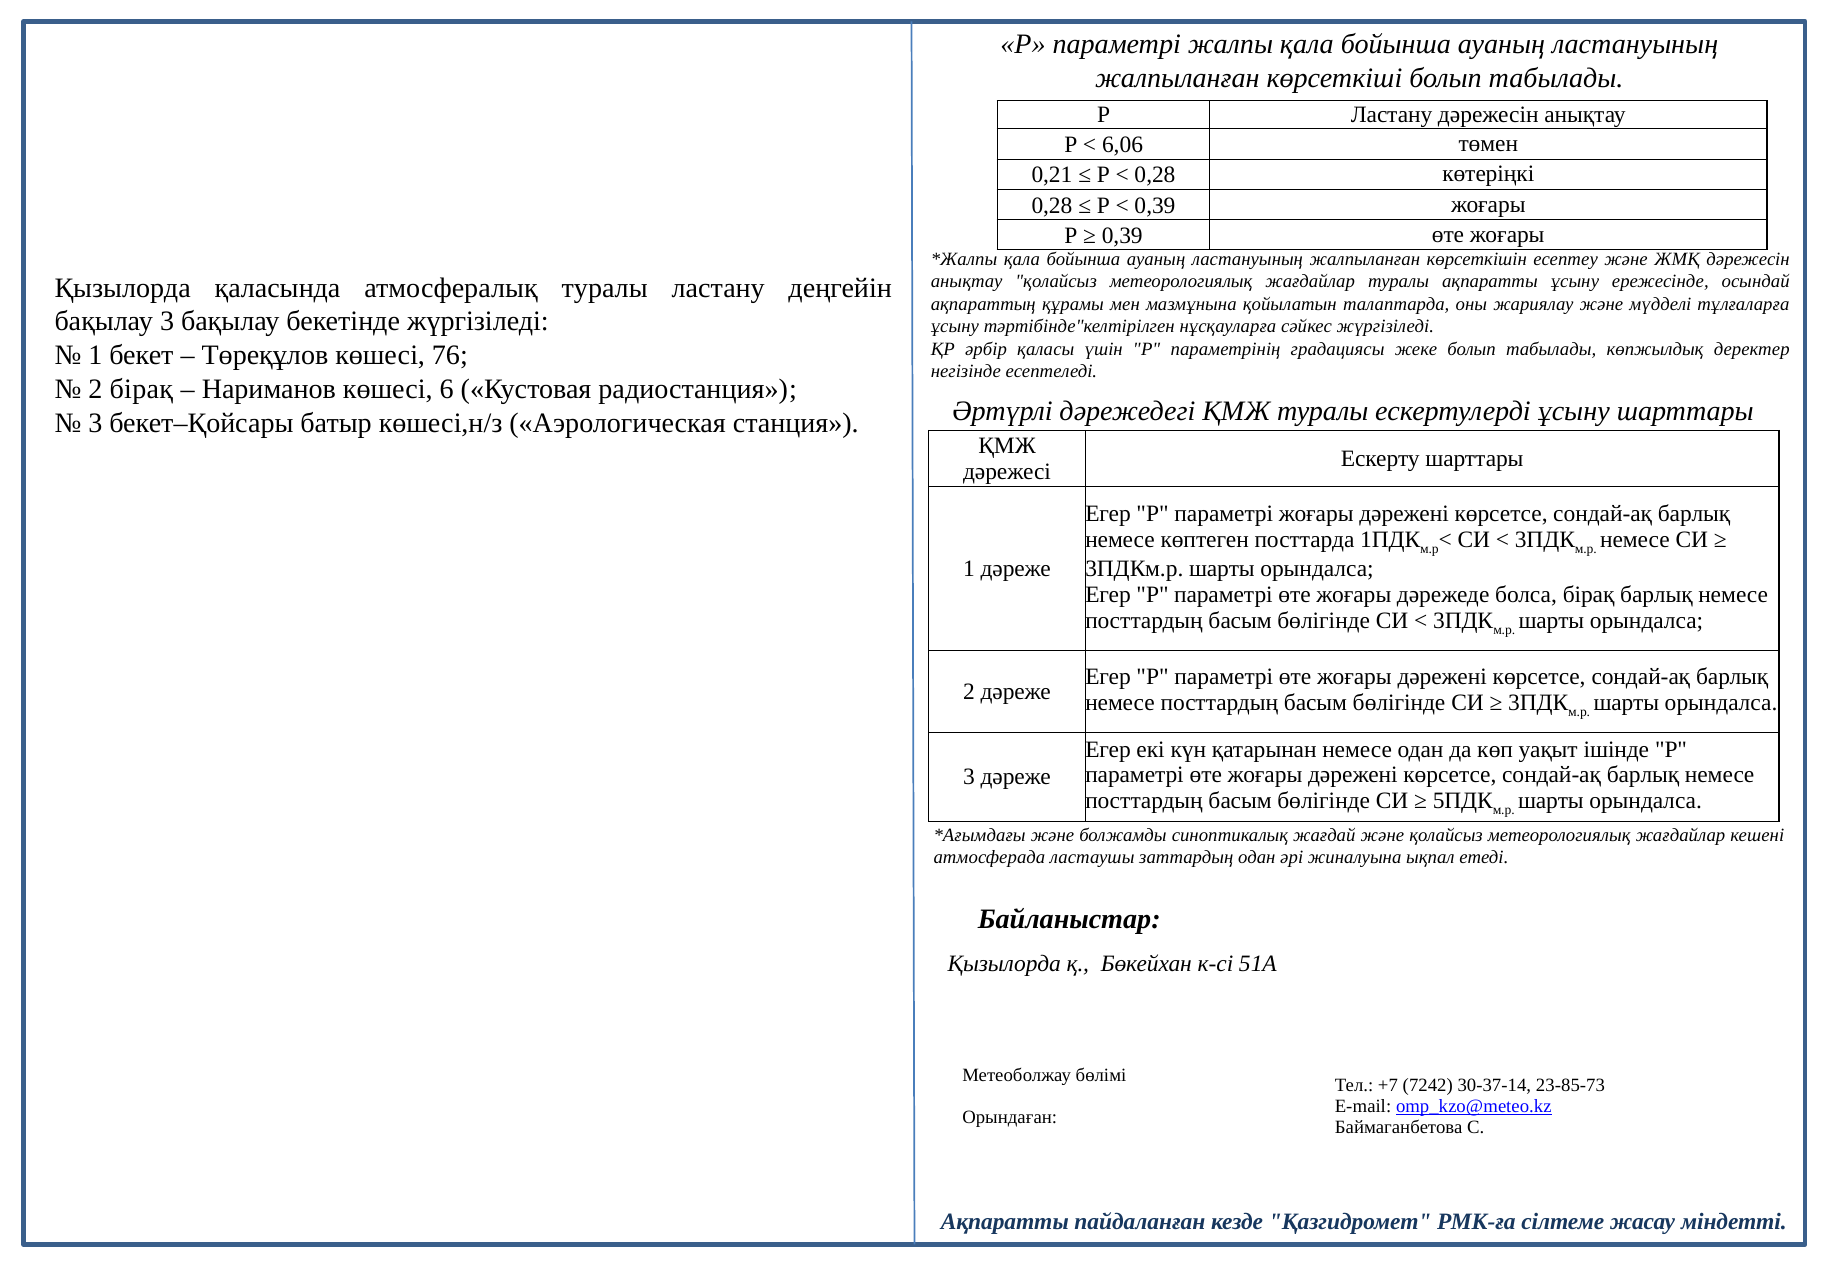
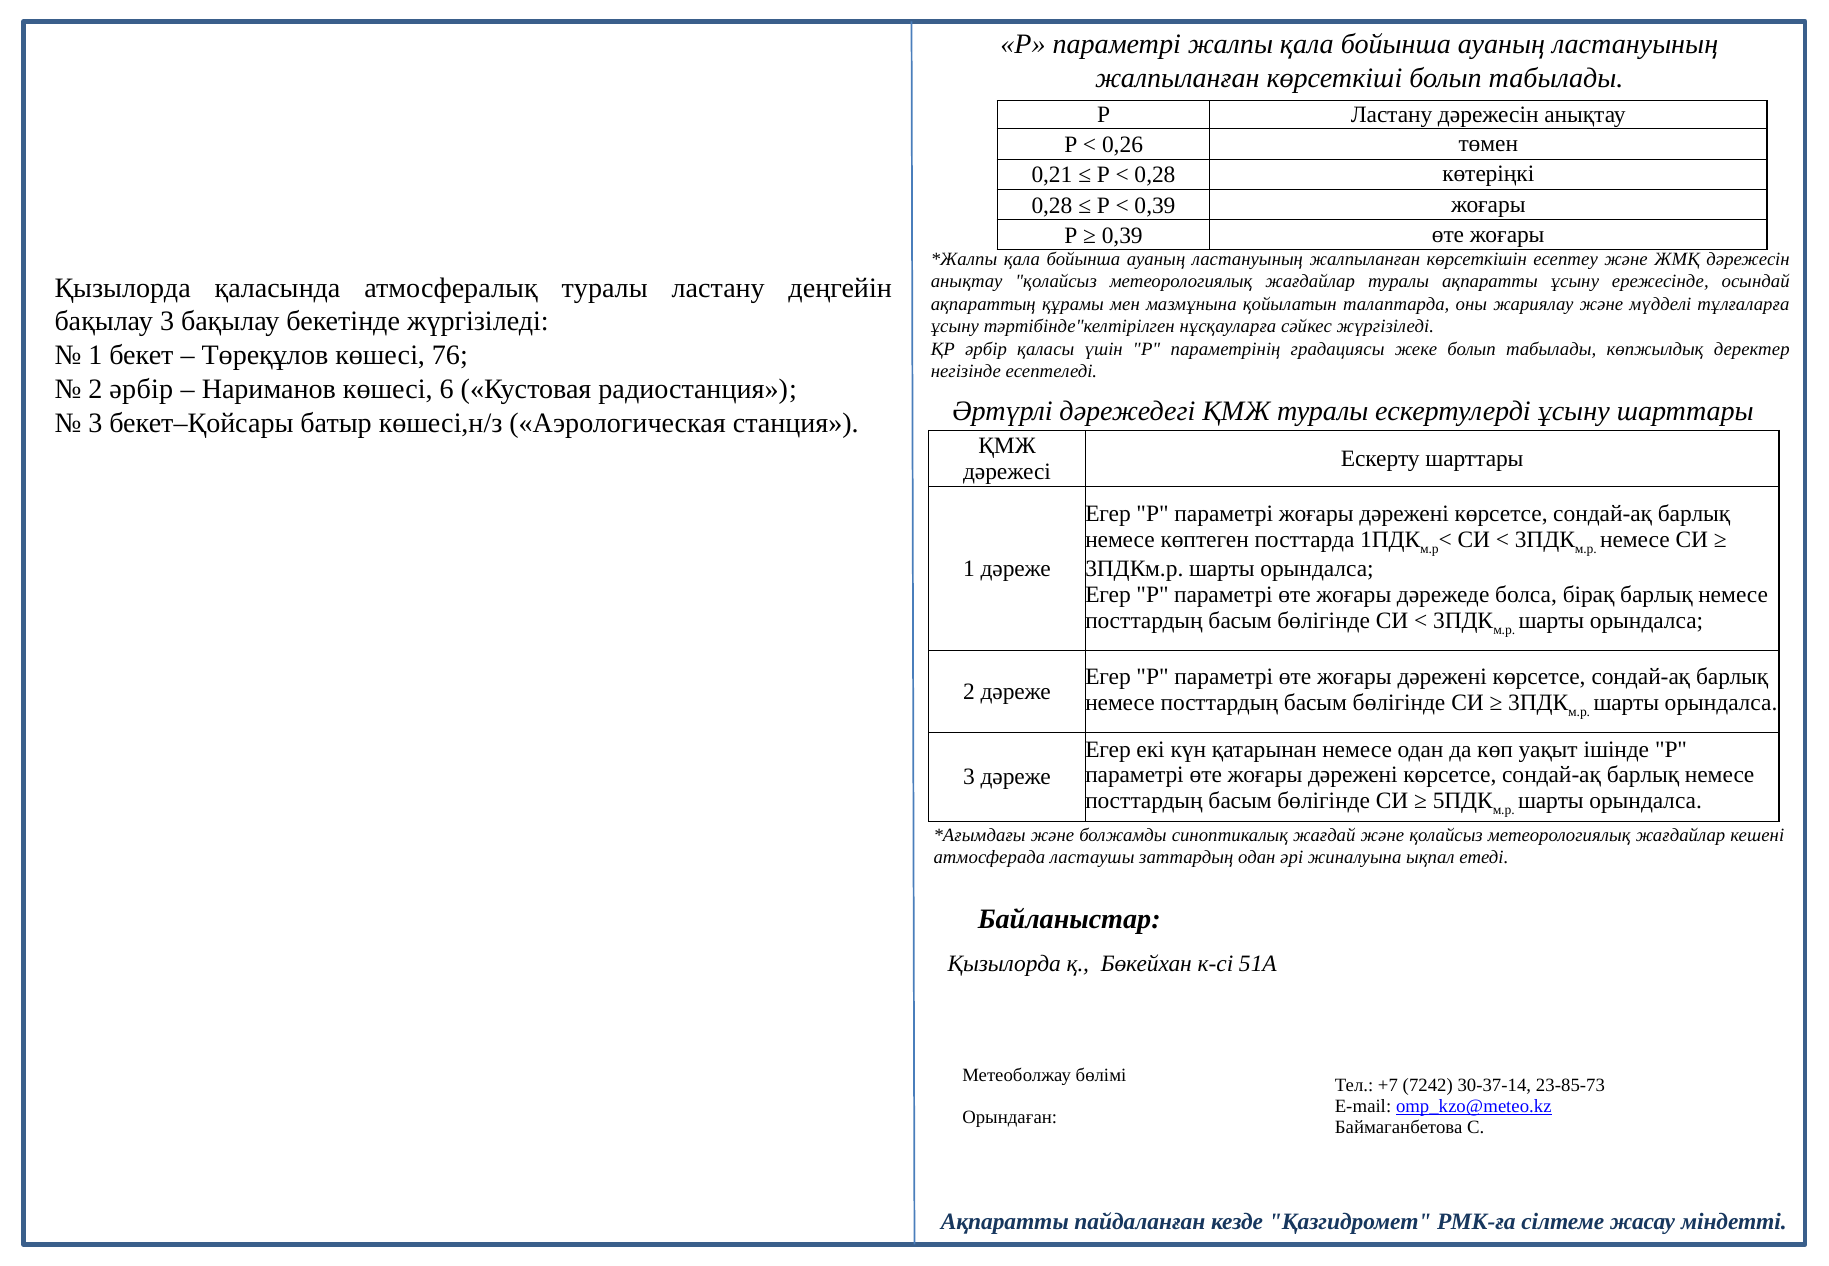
6,06: 6,06 -> 0,26
2 бірақ: бірақ -> әрбір
